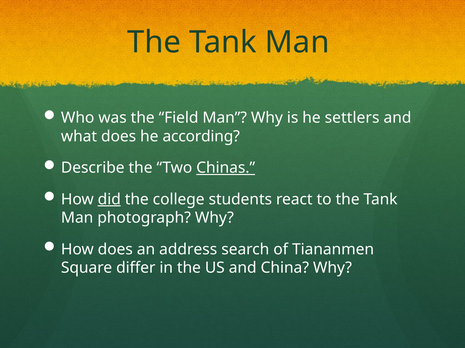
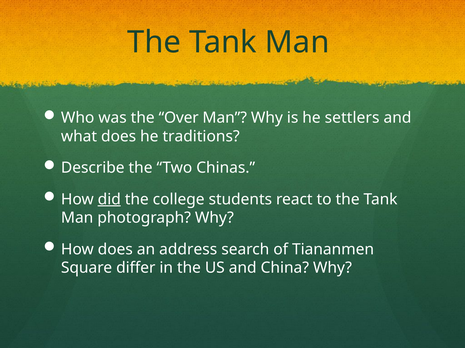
Field: Field -> Over
according: according -> traditions
Chinas underline: present -> none
